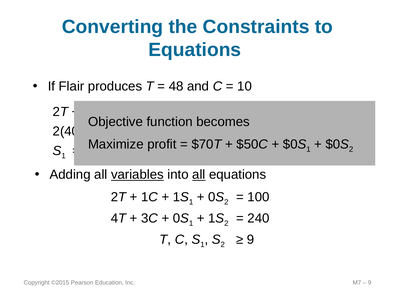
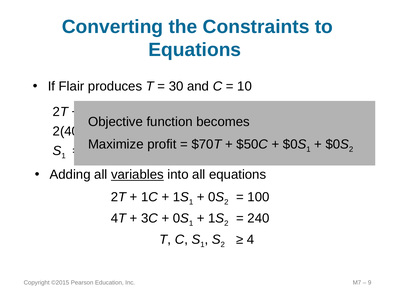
48: 48 -> 30
all at (199, 175) underline: present -> none
9 at (251, 240): 9 -> 4
